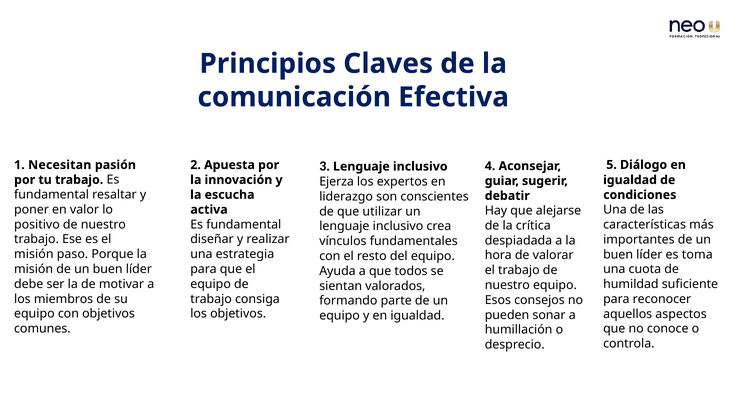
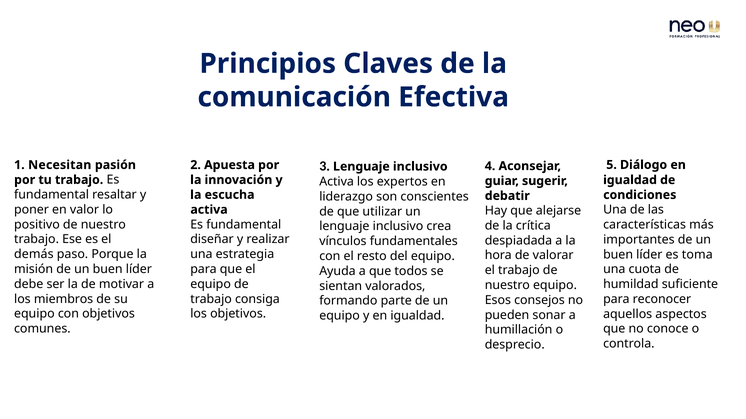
Ejerza at (337, 182): Ejerza -> Activa
misión at (34, 255): misión -> demás
